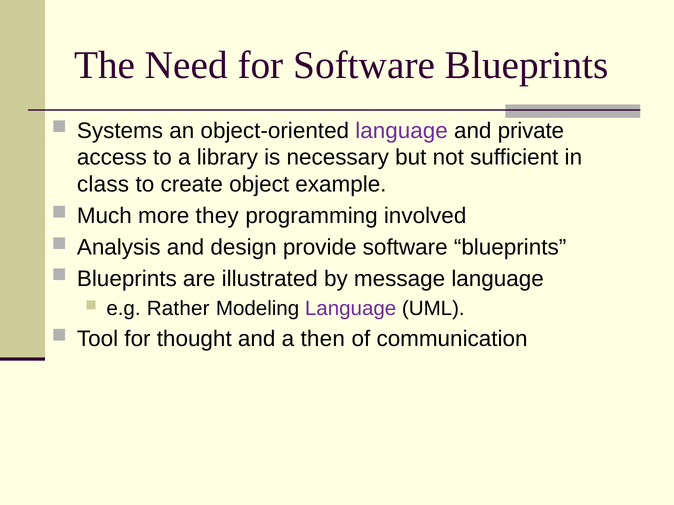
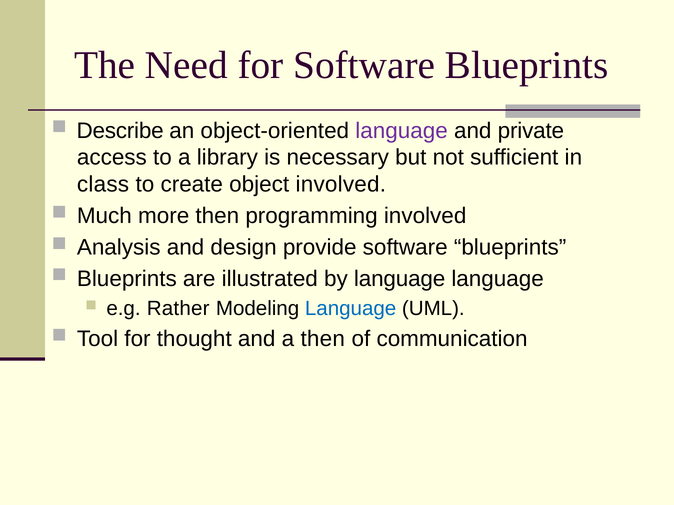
Systems: Systems -> Describe
object example: example -> involved
more they: they -> then
by message: message -> language
Language at (351, 309) colour: purple -> blue
